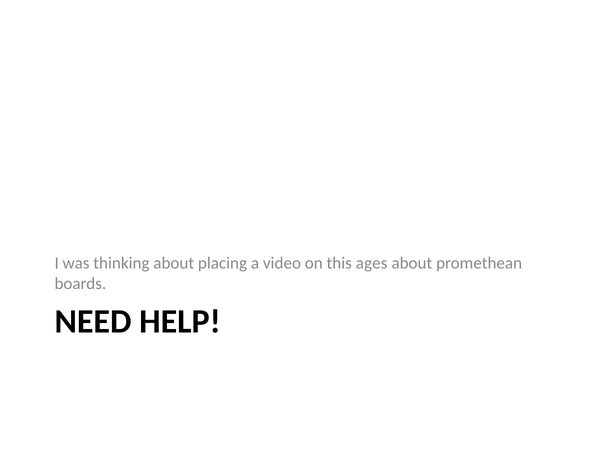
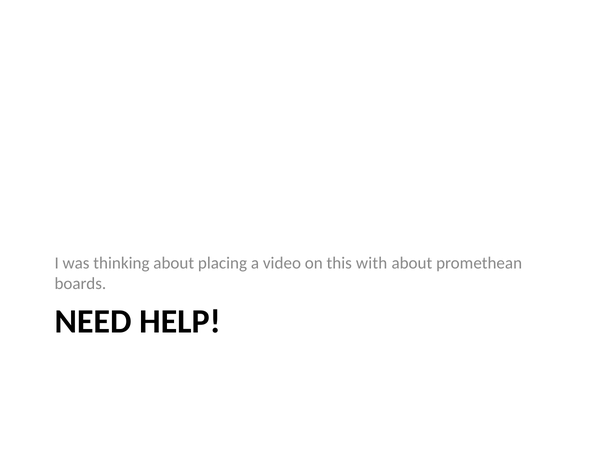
ages: ages -> with
